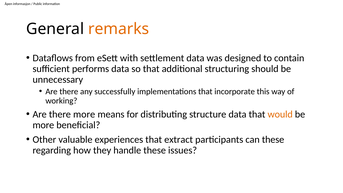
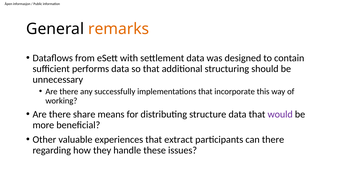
there more: more -> share
would colour: orange -> purple
can these: these -> there
